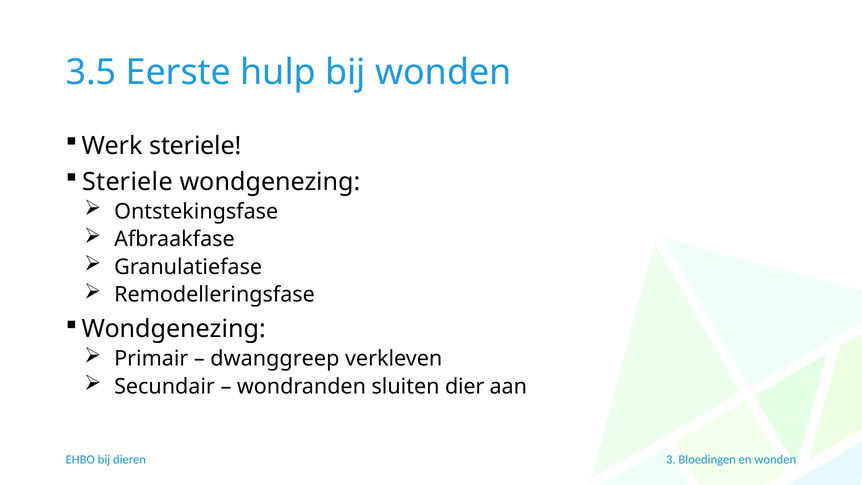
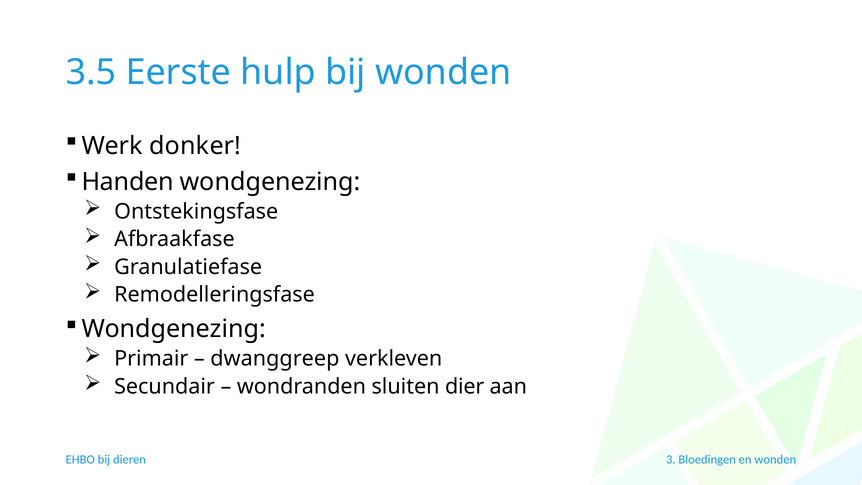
Werk steriele: steriele -> donker
Steriele at (127, 182): Steriele -> Handen
